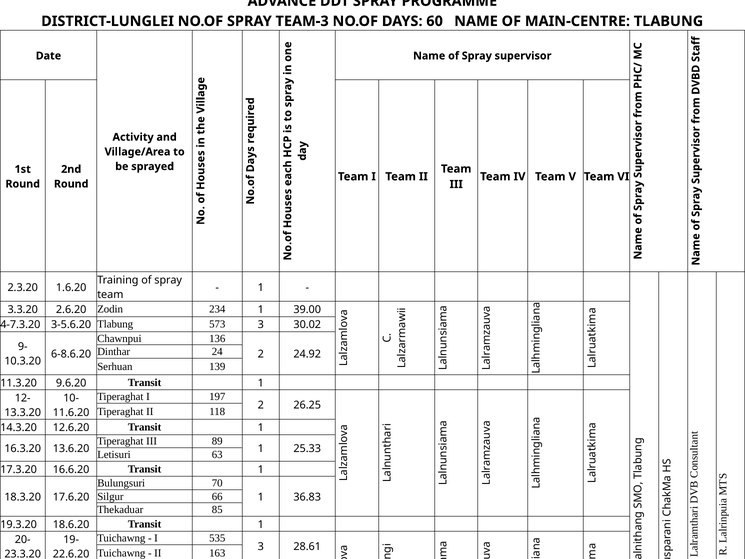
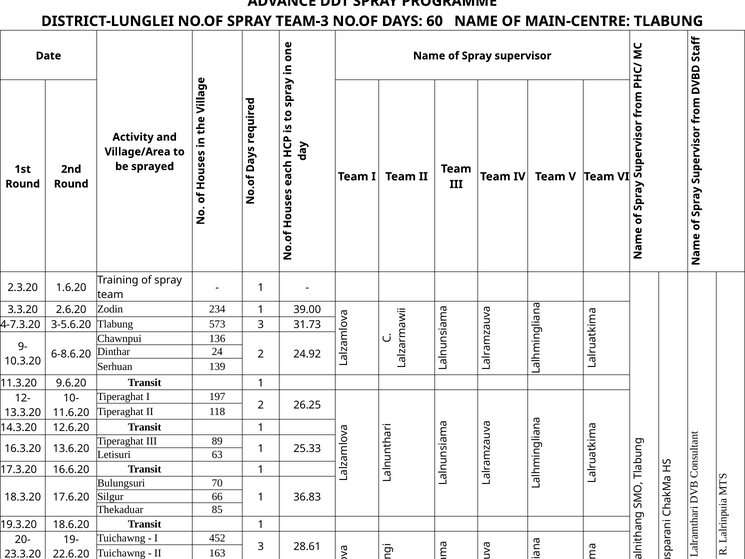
30.02: 30.02 -> 31.73
535: 535 -> 452
